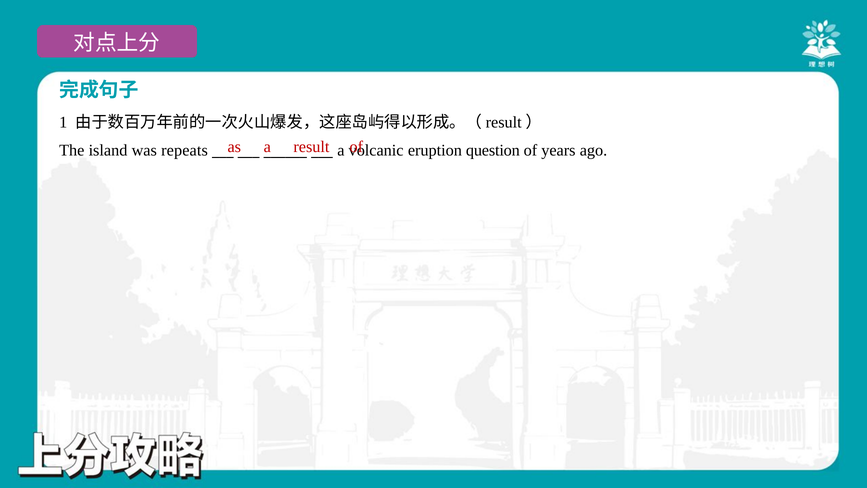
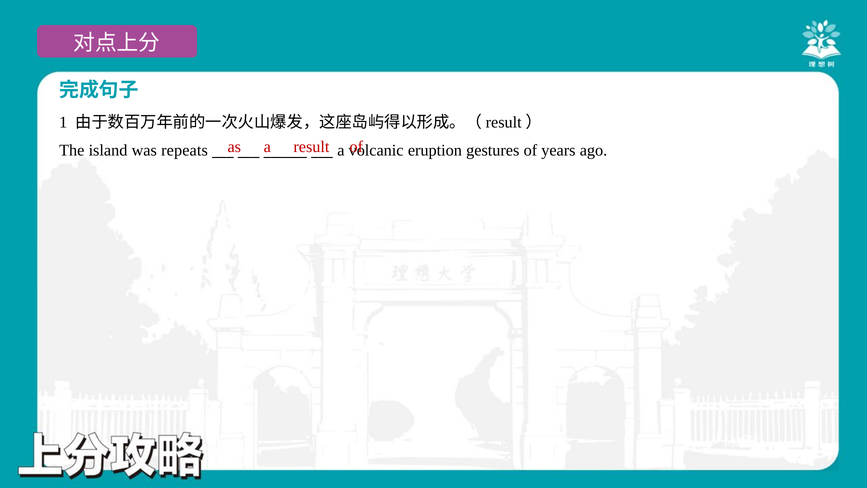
question: question -> gestures
